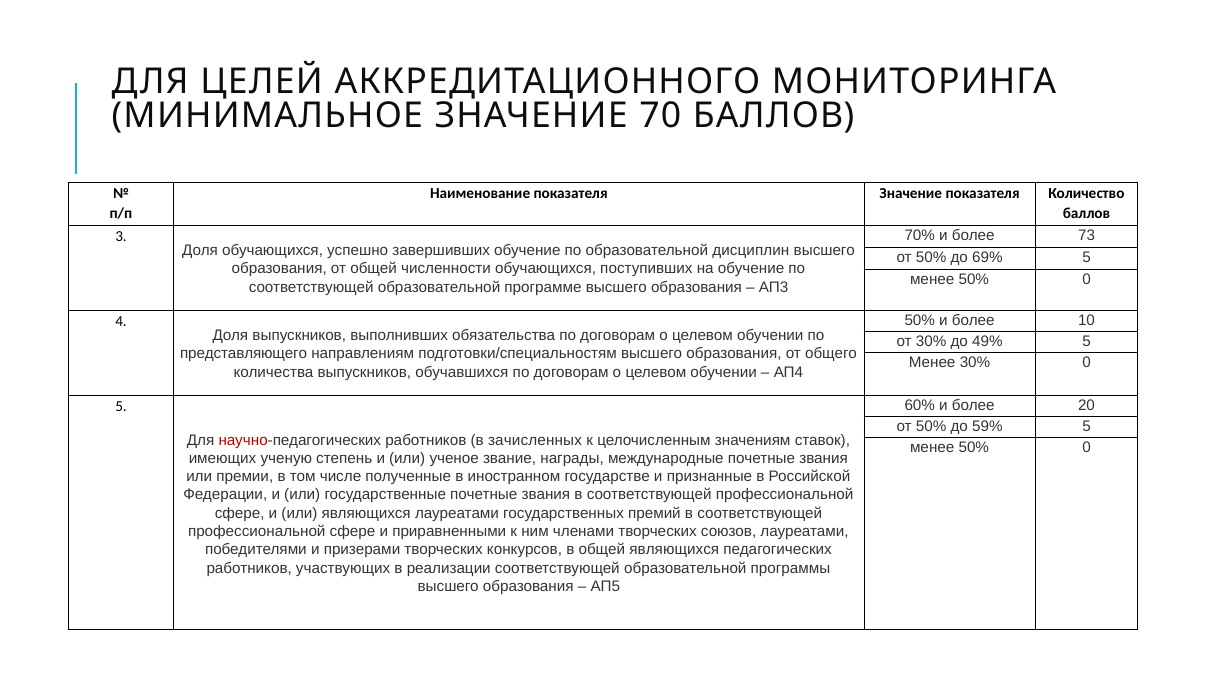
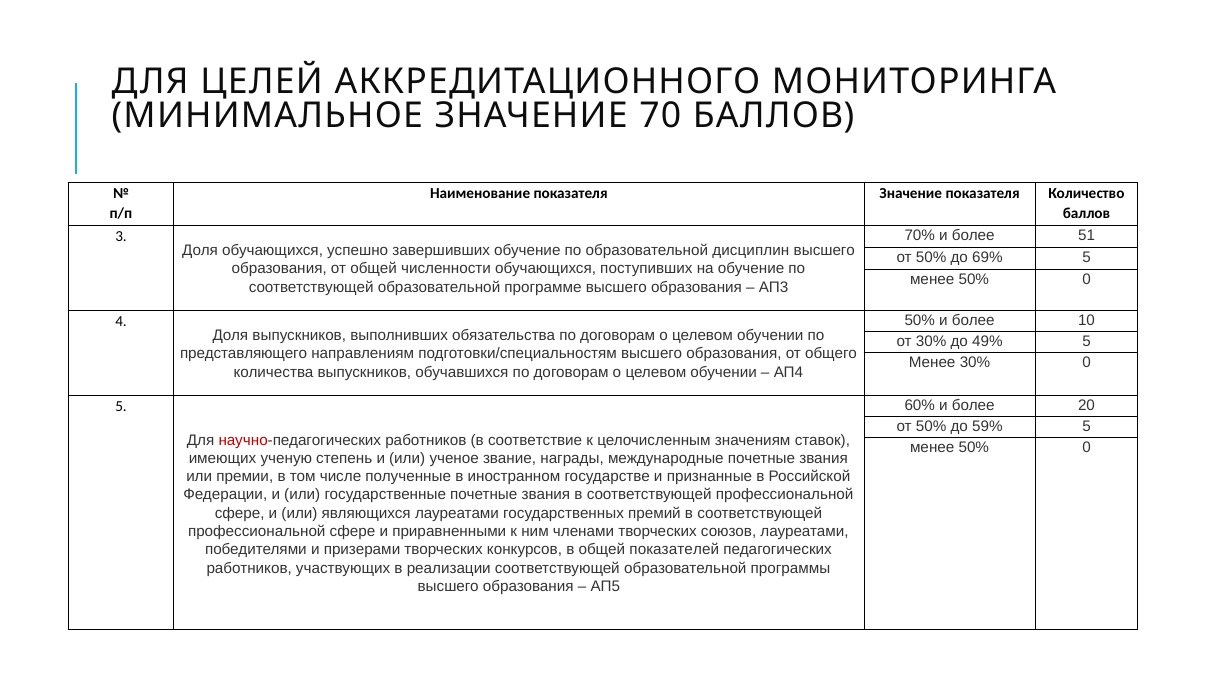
73: 73 -> 51
зачисленных: зачисленных -> соответствие
общей являющихся: являющихся -> показателей
